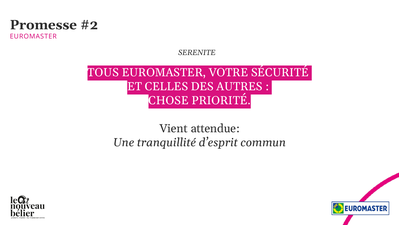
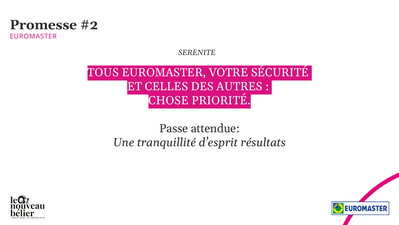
Vient: Vient -> Passe
commun: commun -> résultats
